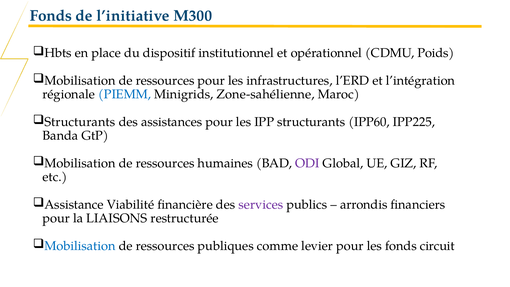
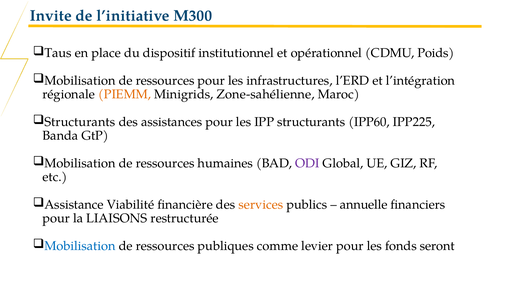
Fonds at (51, 16): Fonds -> Invite
Hbts: Hbts -> Taus
PIEMM colour: blue -> orange
services colour: purple -> orange
arrondis: arrondis -> annuelle
circuit: circuit -> seront
